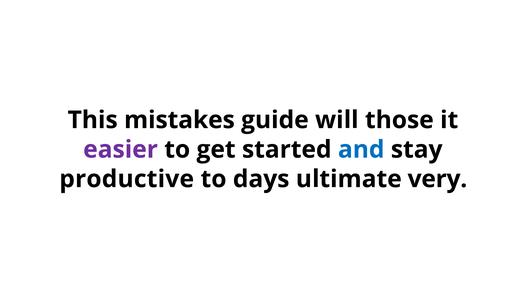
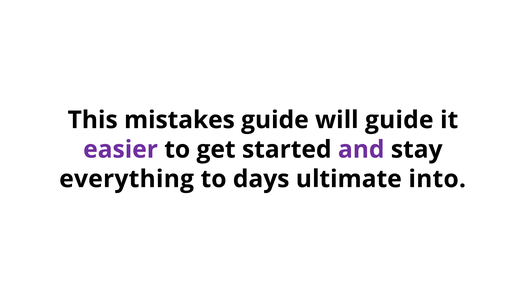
will those: those -> guide
and colour: blue -> purple
productive: productive -> everything
very: very -> into
